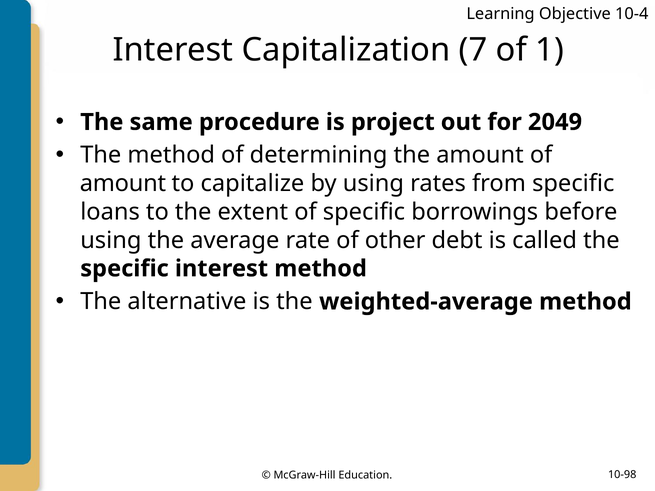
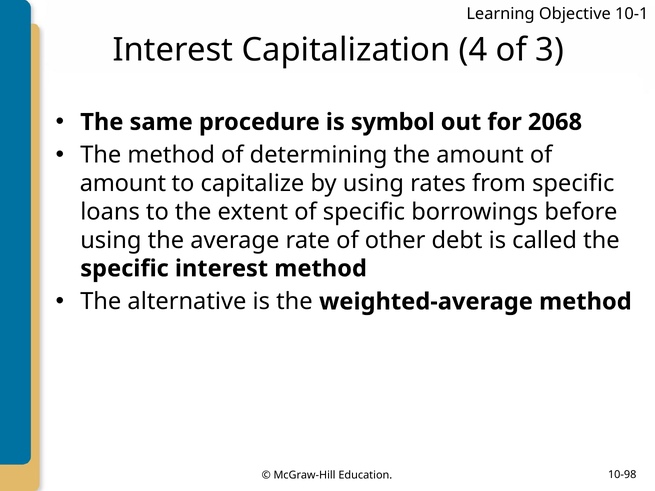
10-4: 10-4 -> 10-1
7: 7 -> 4
1: 1 -> 3
project: project -> symbol
2049: 2049 -> 2068
